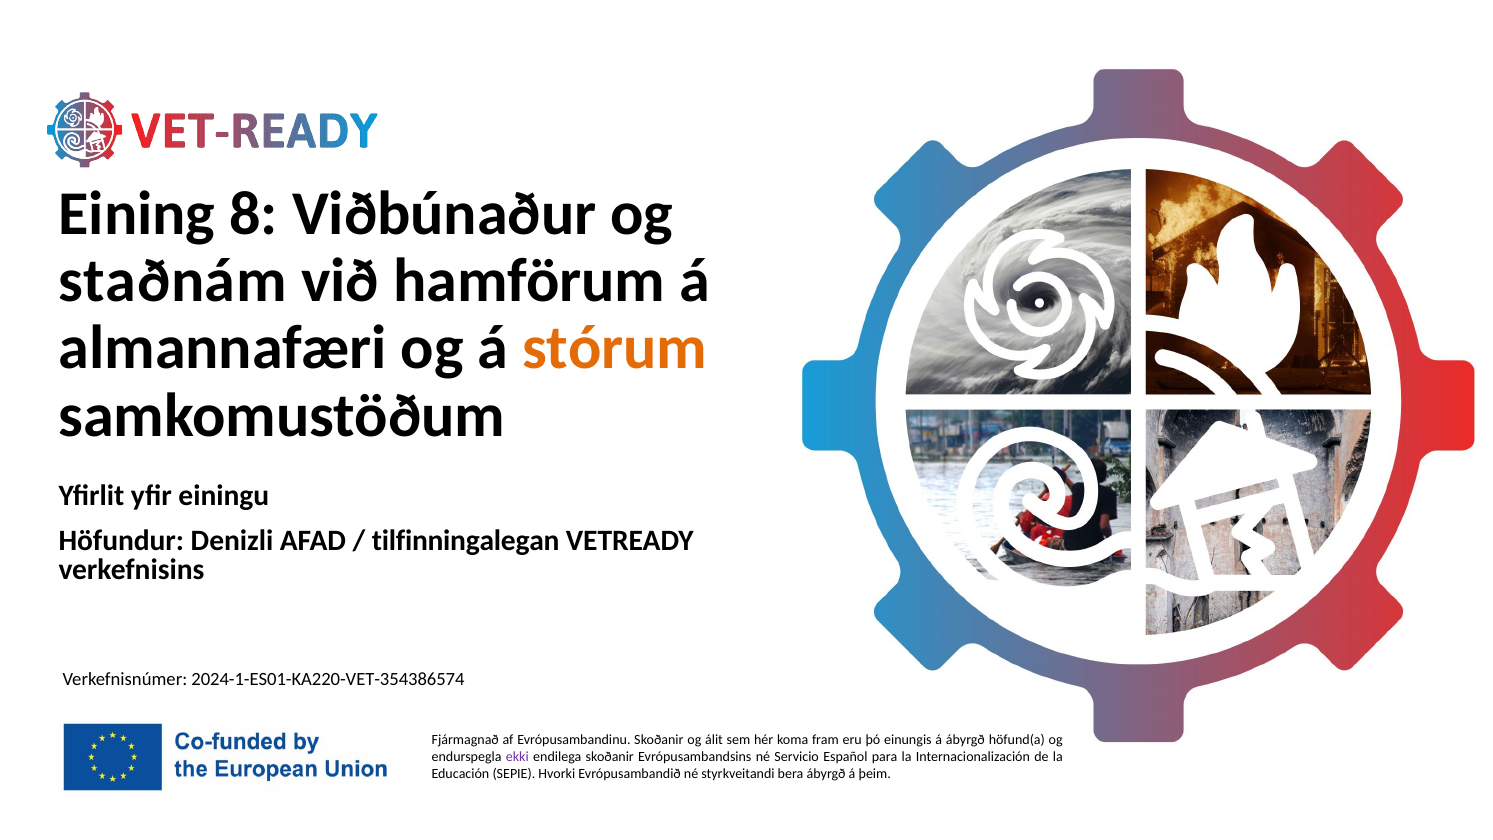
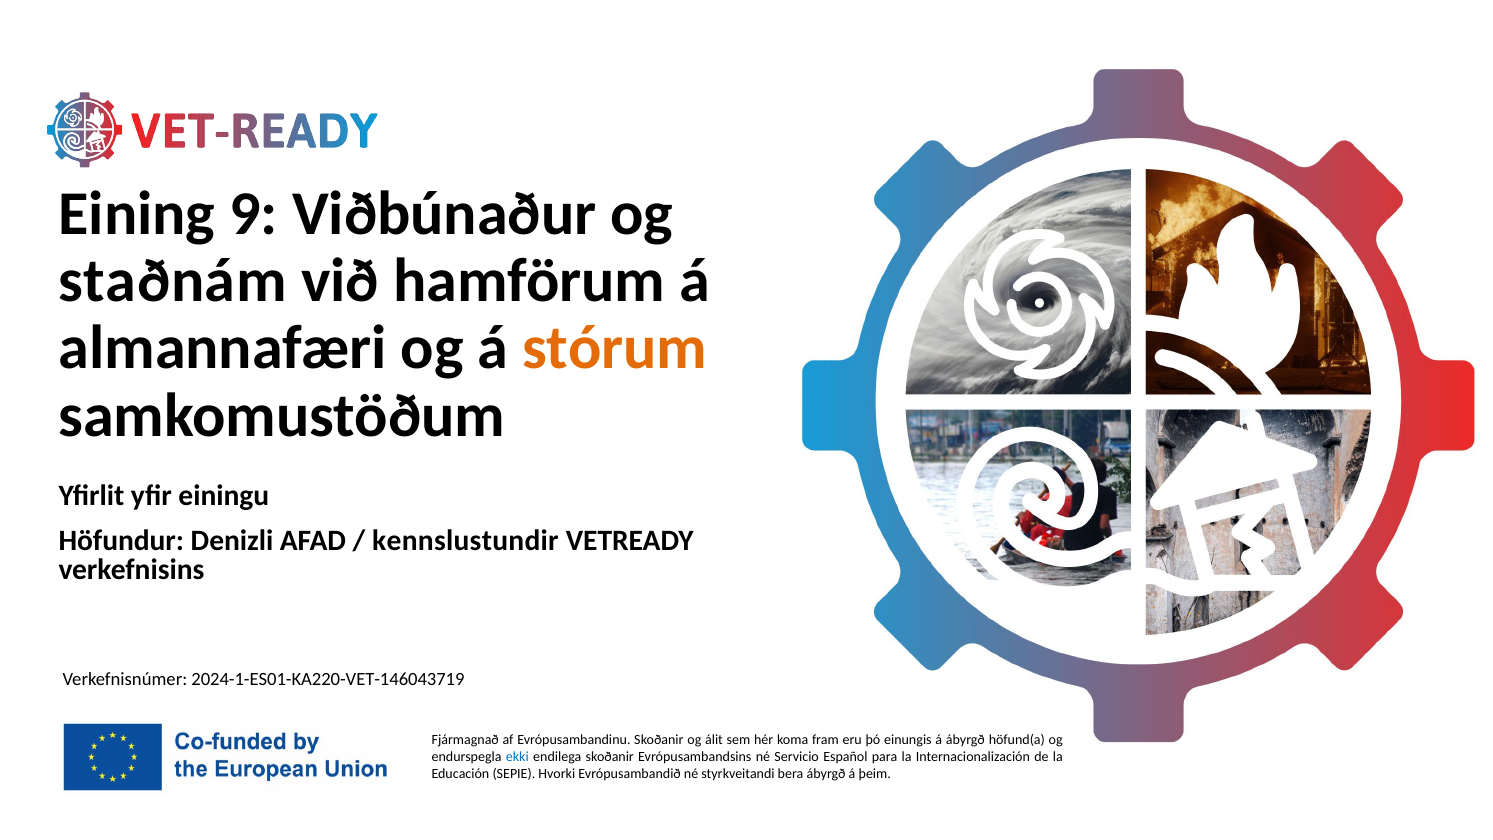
8: 8 -> 9
tilfinningalegan: tilfinningalegan -> kennslustundir
2024-1-ES01-KA220-VET-354386574: 2024-1-ES01-KA220-VET-354386574 -> 2024-1-ES01-KA220-VET-146043719
ekki colour: purple -> blue
